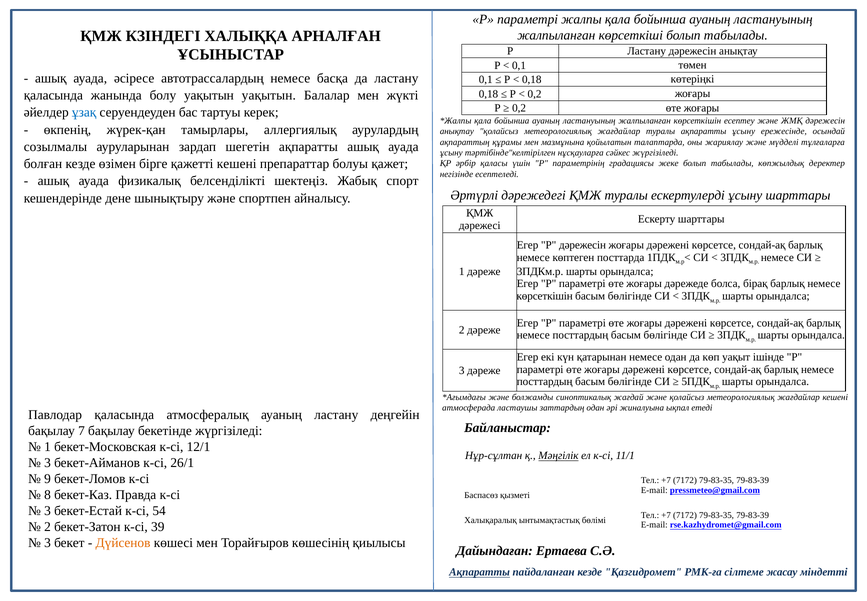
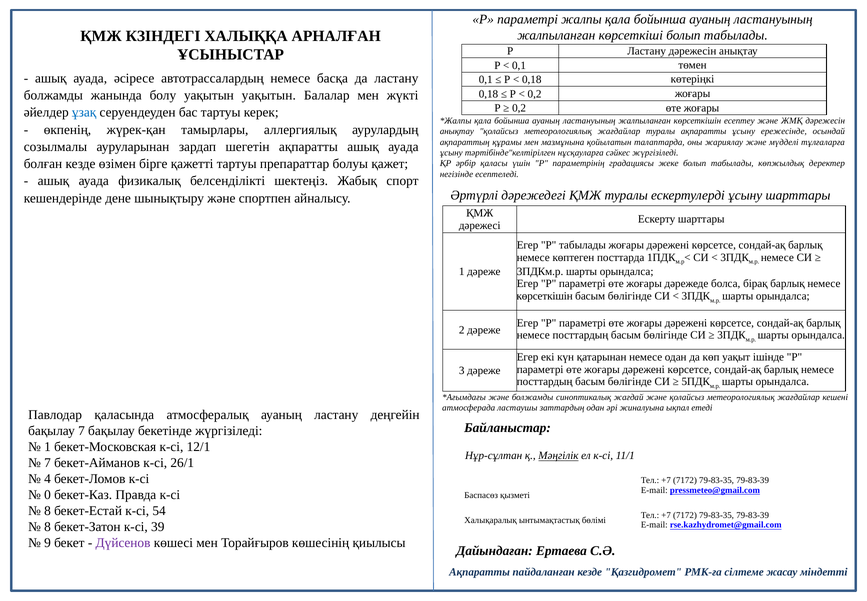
қаласында at (53, 95): қаласында -> болжамды
қажетті кешені: кешені -> тартуы
Р дәрежесін: дәрежесін -> табылады
3 at (48, 462): 3 -> 7
9: 9 -> 4
8: 8 -> 0
3 at (48, 510): 3 -> 8
2 at (48, 526): 2 -> 8
3 at (48, 542): 3 -> 9
Дүйсенов colour: orange -> purple
Ақпаратты at (480, 572) underline: present -> none
